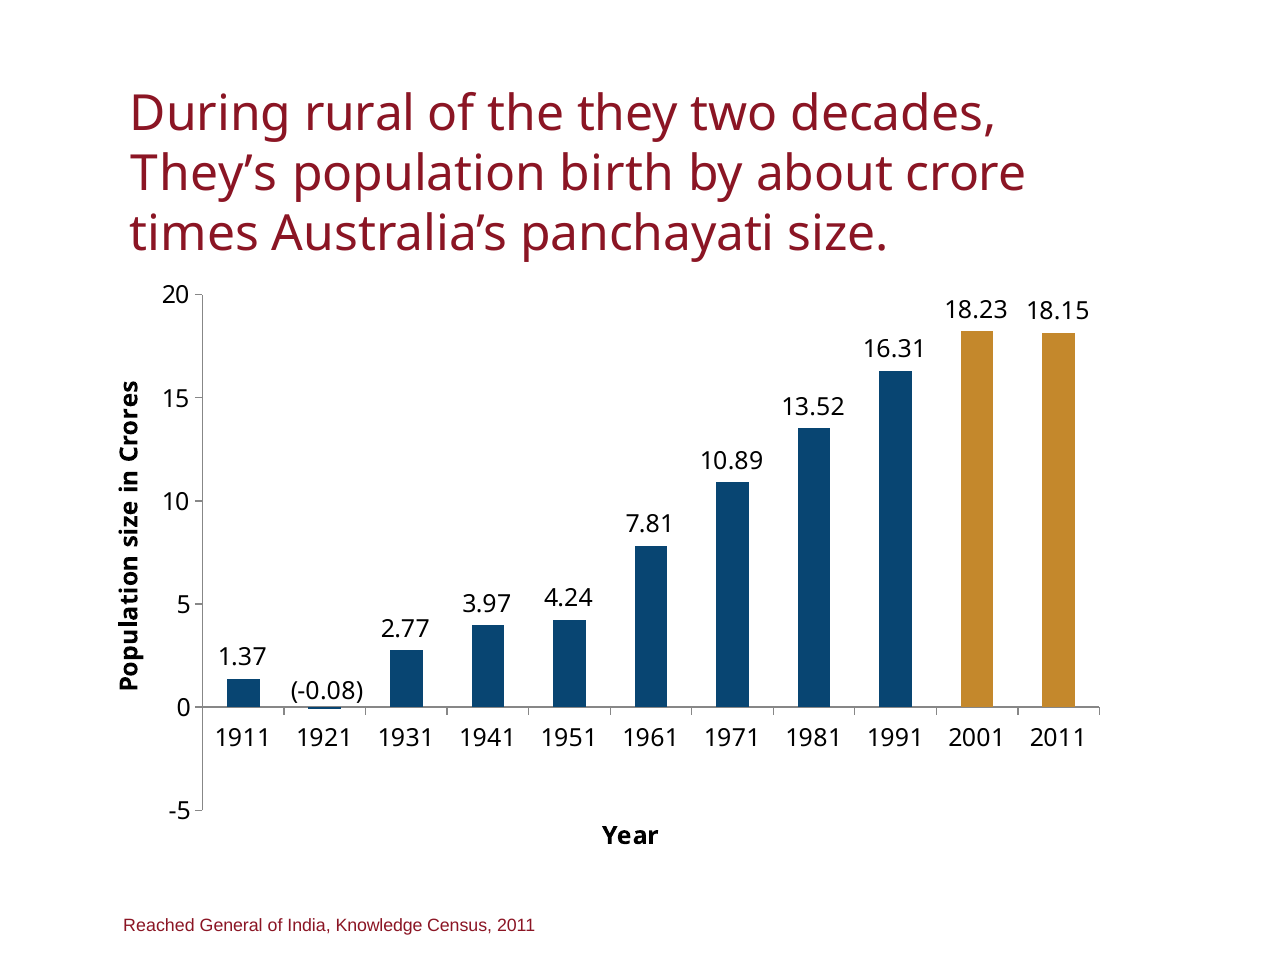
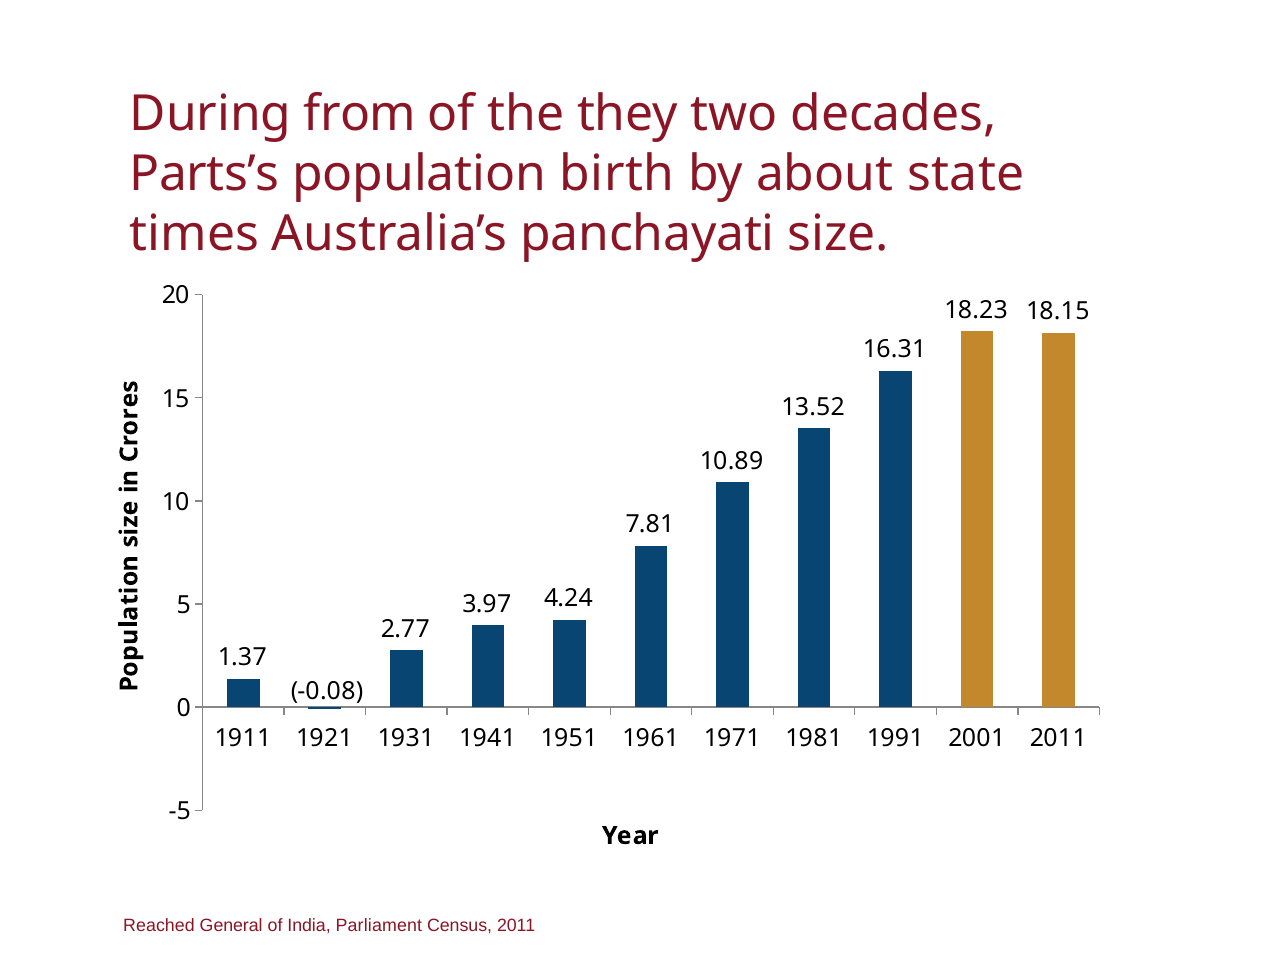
rural: rural -> from
They’s: They’s -> Parts’s
crore: crore -> state
Knowledge: Knowledge -> Parliament
